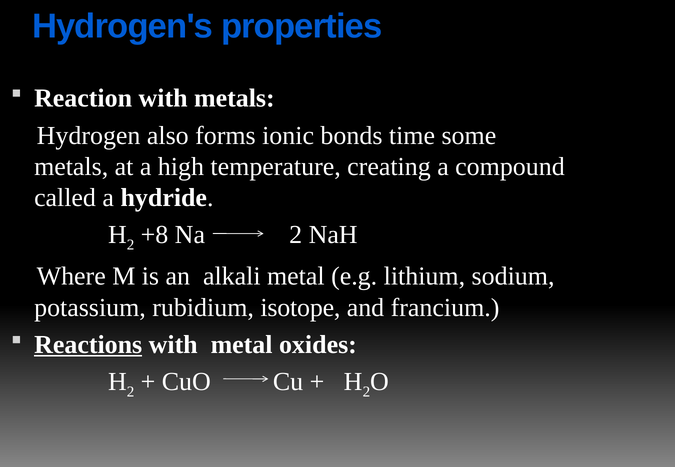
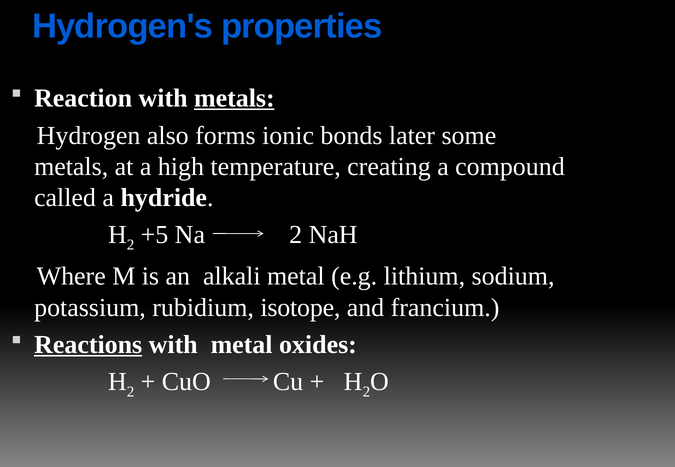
metals at (234, 98) underline: none -> present
time: time -> later
+8: +8 -> +5
